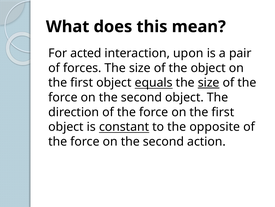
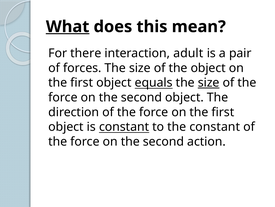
What underline: none -> present
acted: acted -> there
upon: upon -> adult
the opposite: opposite -> constant
